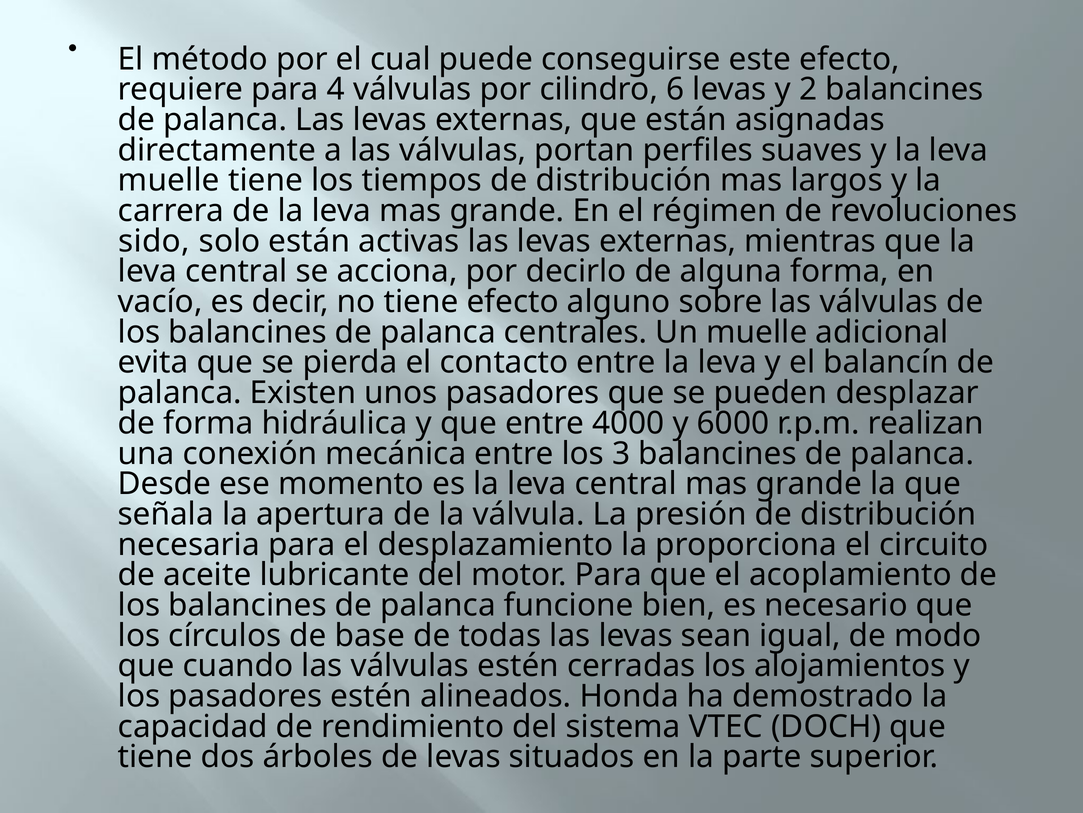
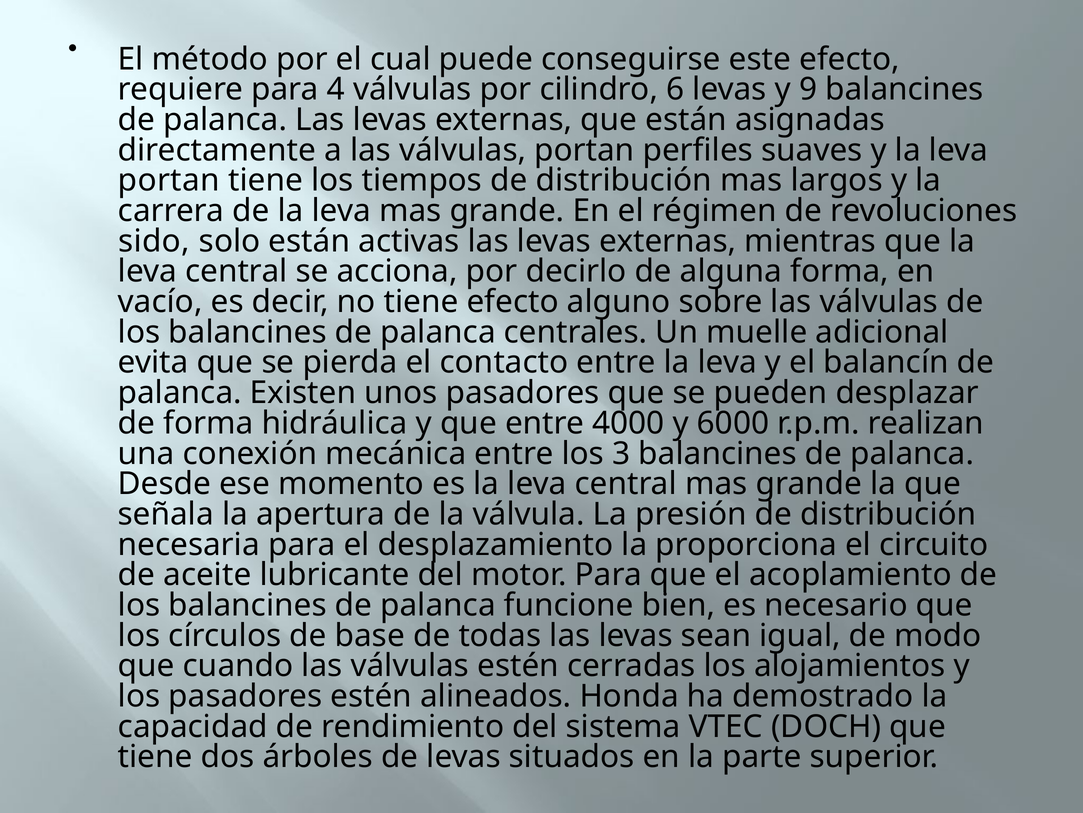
2: 2 -> 9
muelle at (169, 180): muelle -> portan
